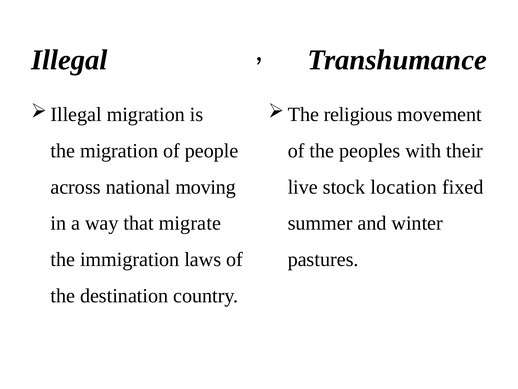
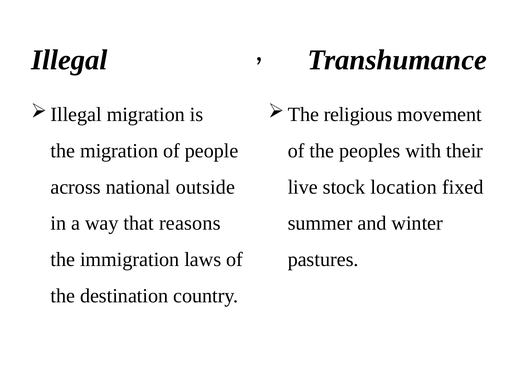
moving: moving -> outside
migrate: migrate -> reasons
